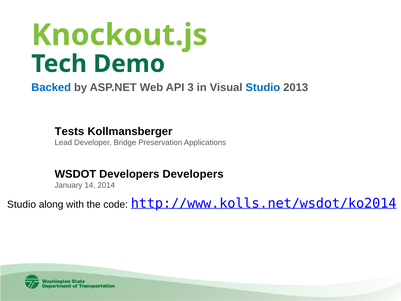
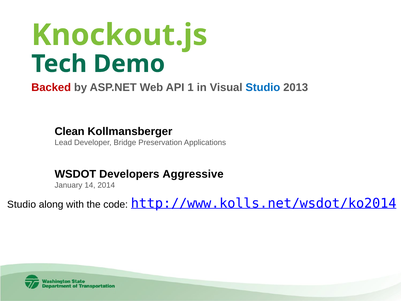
Backed colour: blue -> red
3: 3 -> 1
Tests: Tests -> Clean
Developers Developers: Developers -> Aggressive
